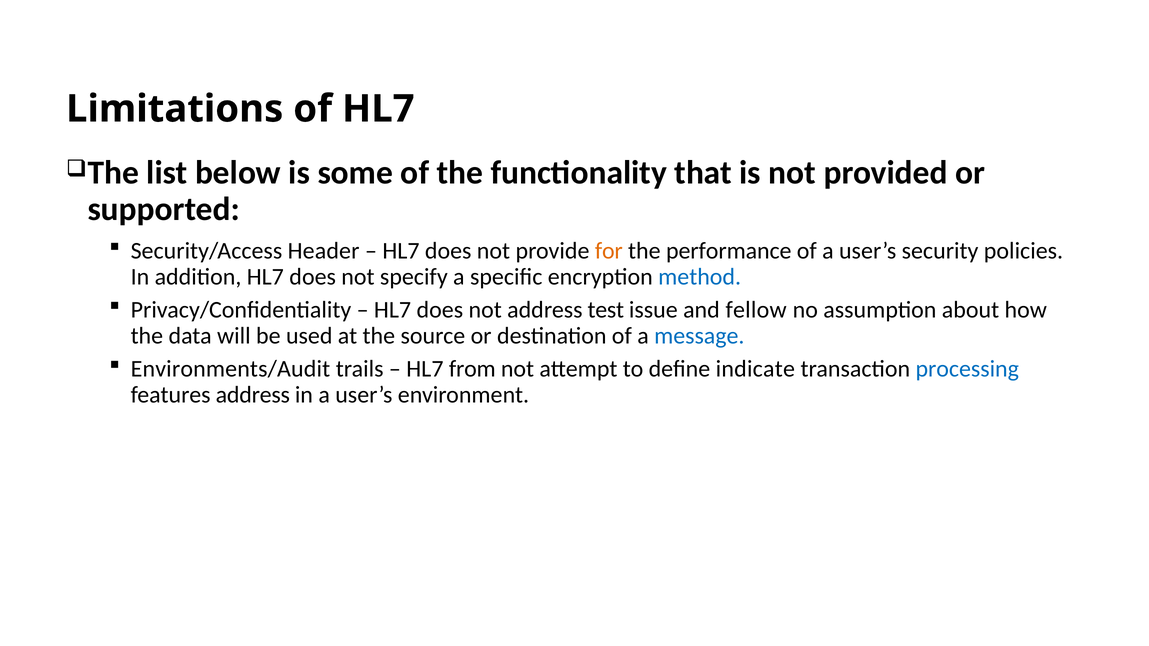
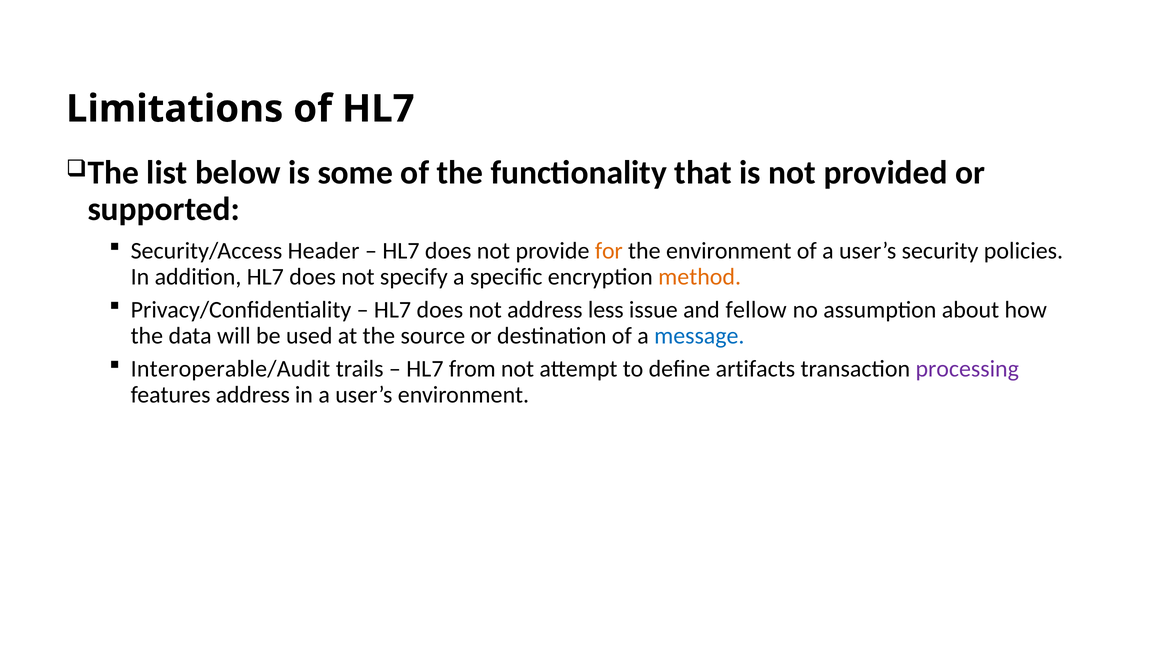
the performance: performance -> environment
method colour: blue -> orange
test: test -> less
Environments/Audit: Environments/Audit -> Interoperable/Audit
indicate: indicate -> artifacts
processing colour: blue -> purple
